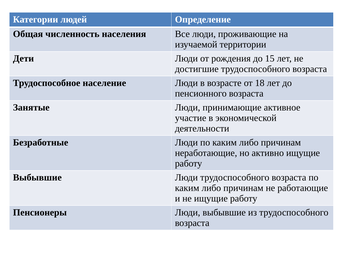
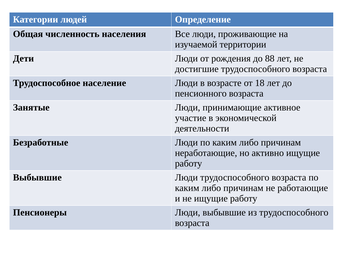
15: 15 -> 88
